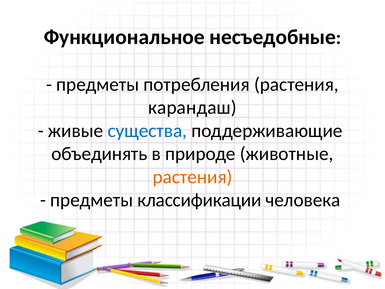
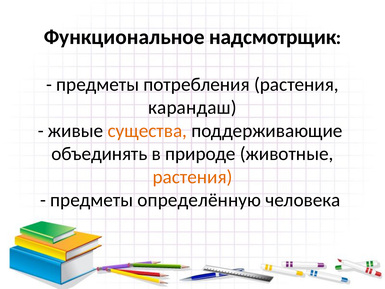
несъедобные: несъедобные -> надсмотрщик
существа colour: blue -> orange
классификации: классификации -> определённую
